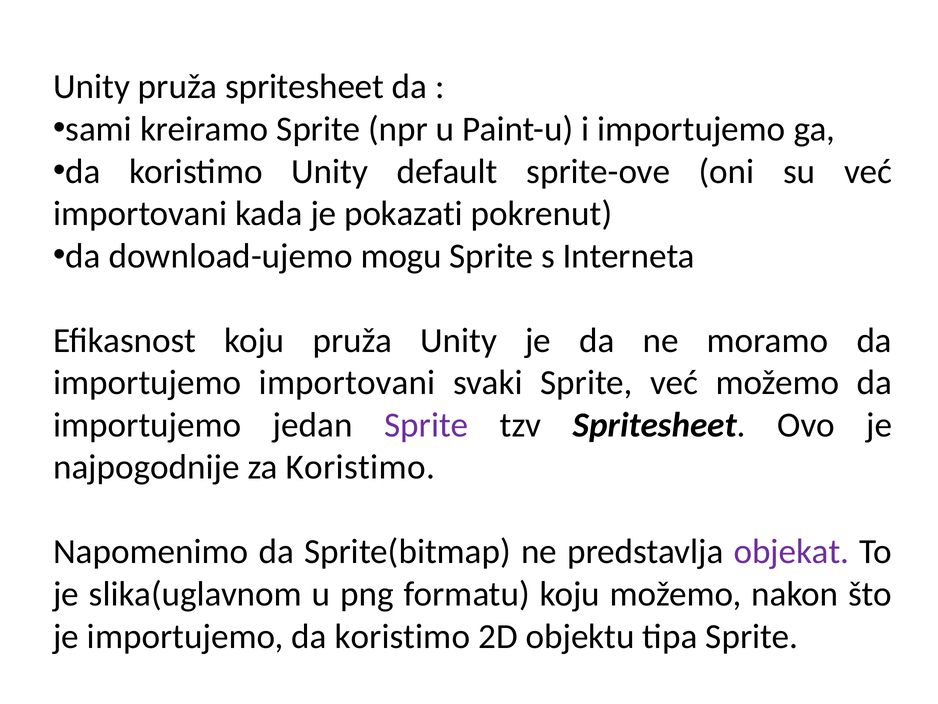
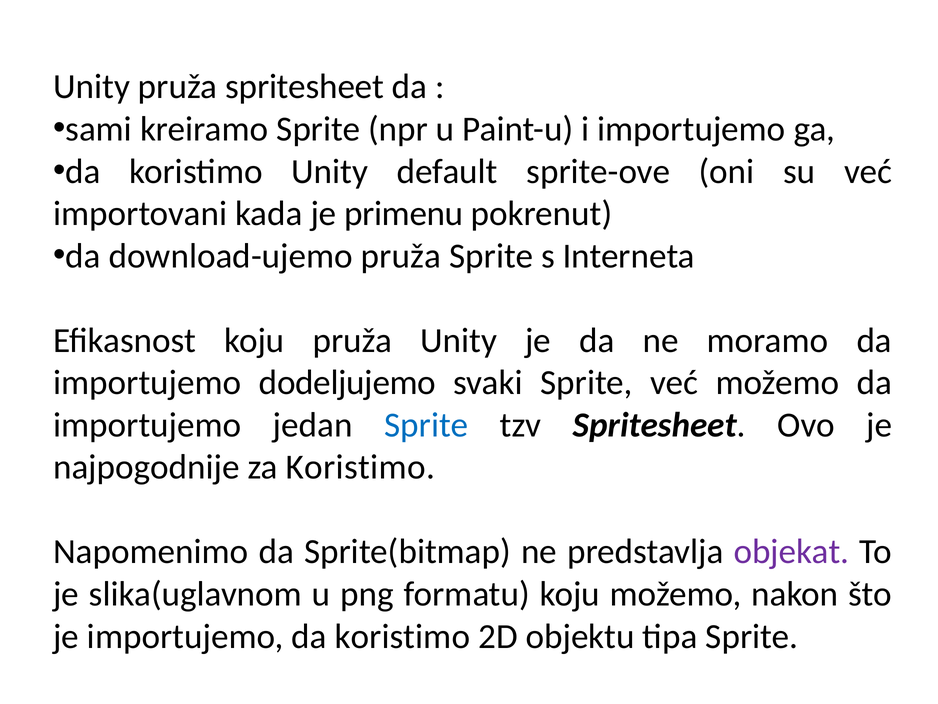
pokazati: pokazati -> primenu
download-ujemo mogu: mogu -> pruža
importujemo importovani: importovani -> dodeljujemo
Sprite at (426, 425) colour: purple -> blue
